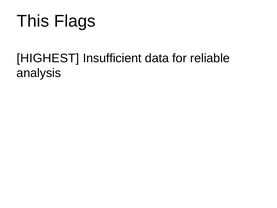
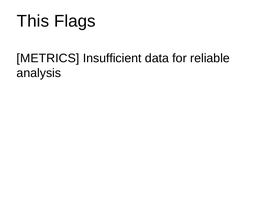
HIGHEST: HIGHEST -> METRICS
